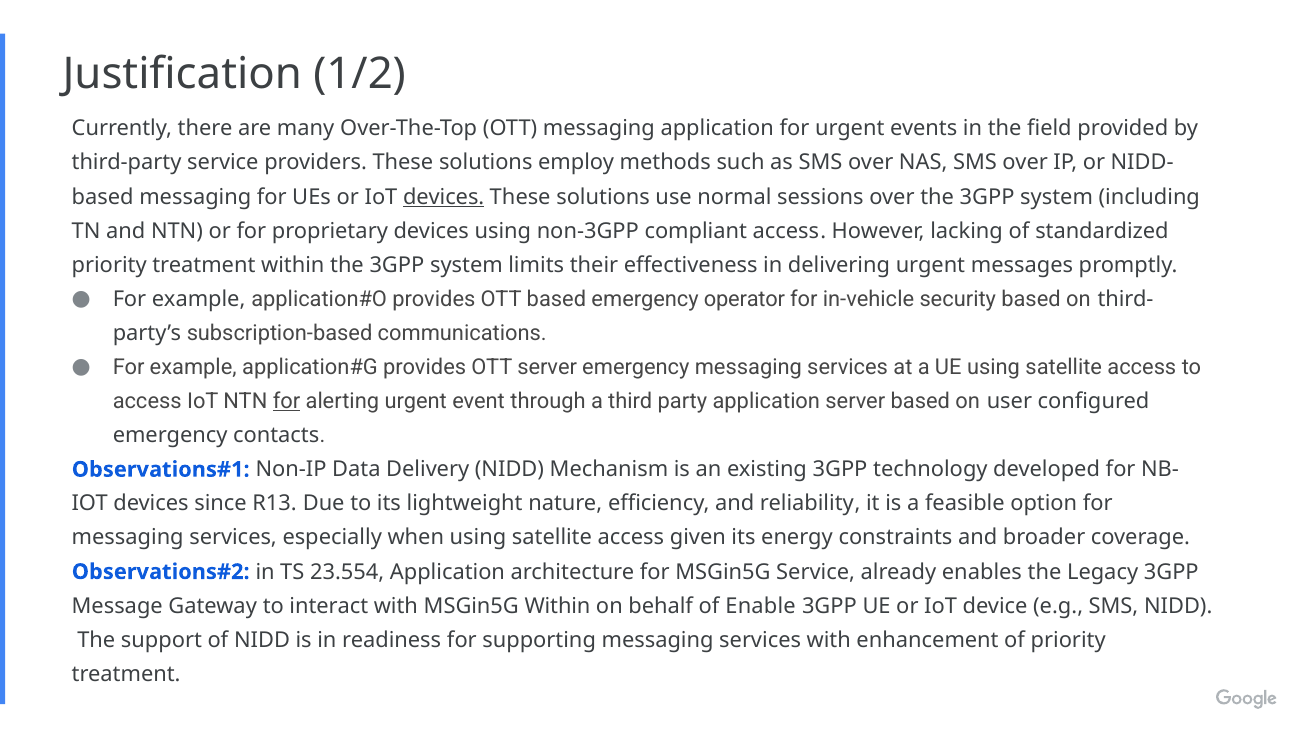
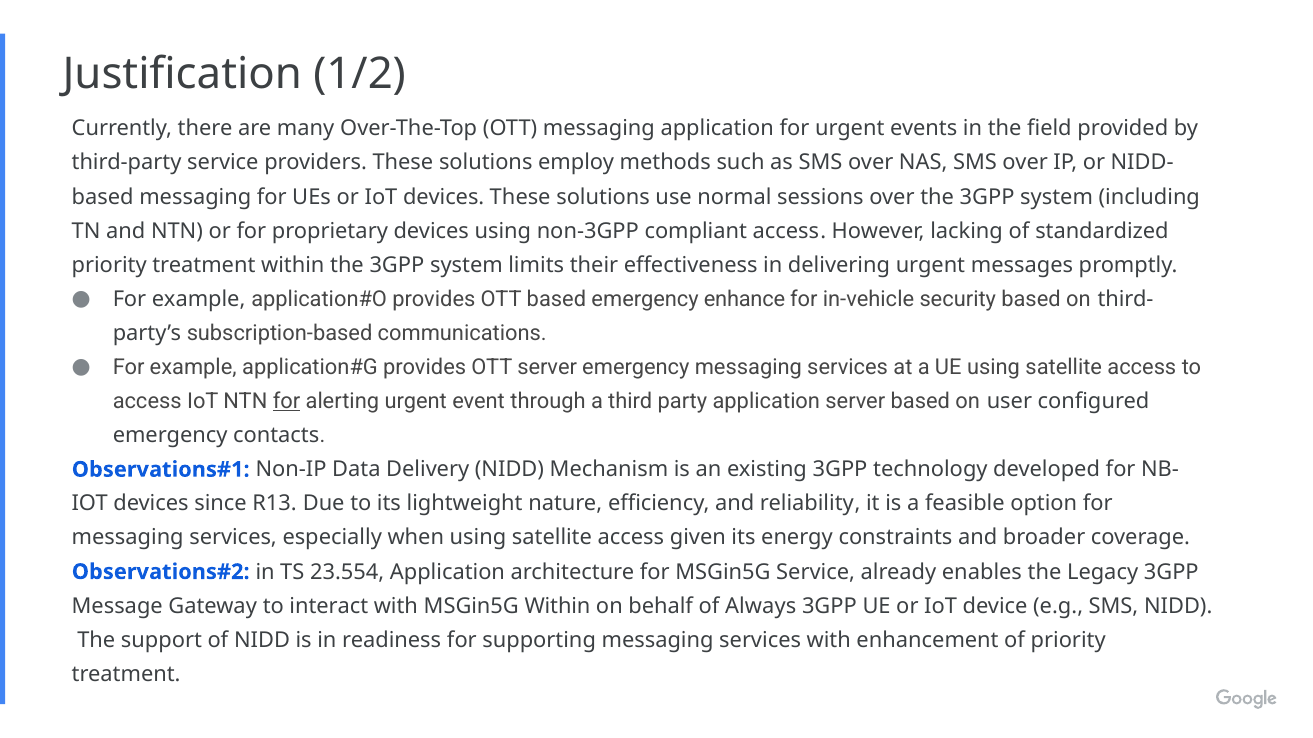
devices at (444, 197) underline: present -> none
operator: operator -> enhance
Enable: Enable -> Always
